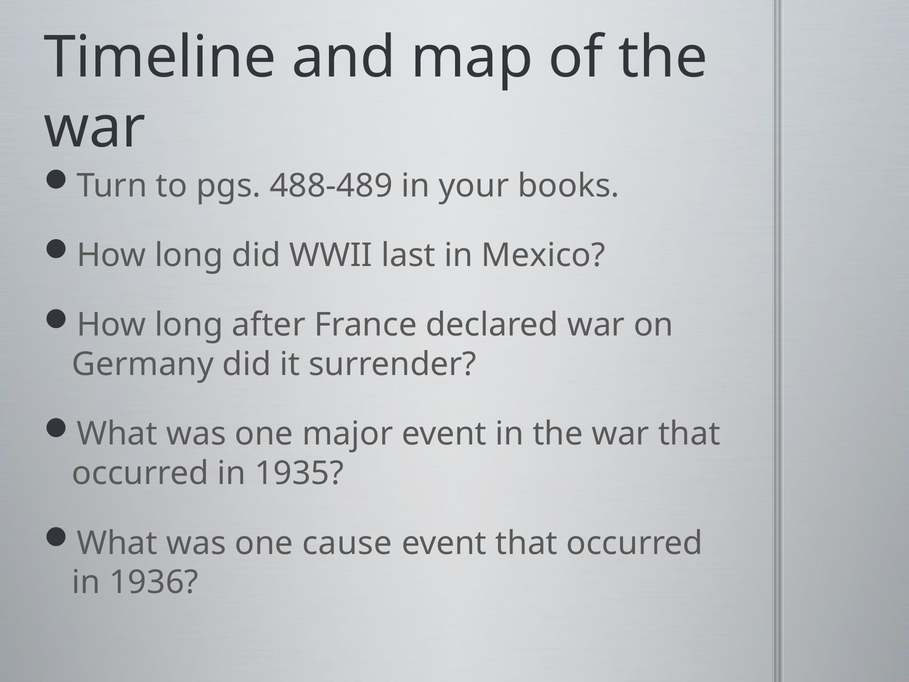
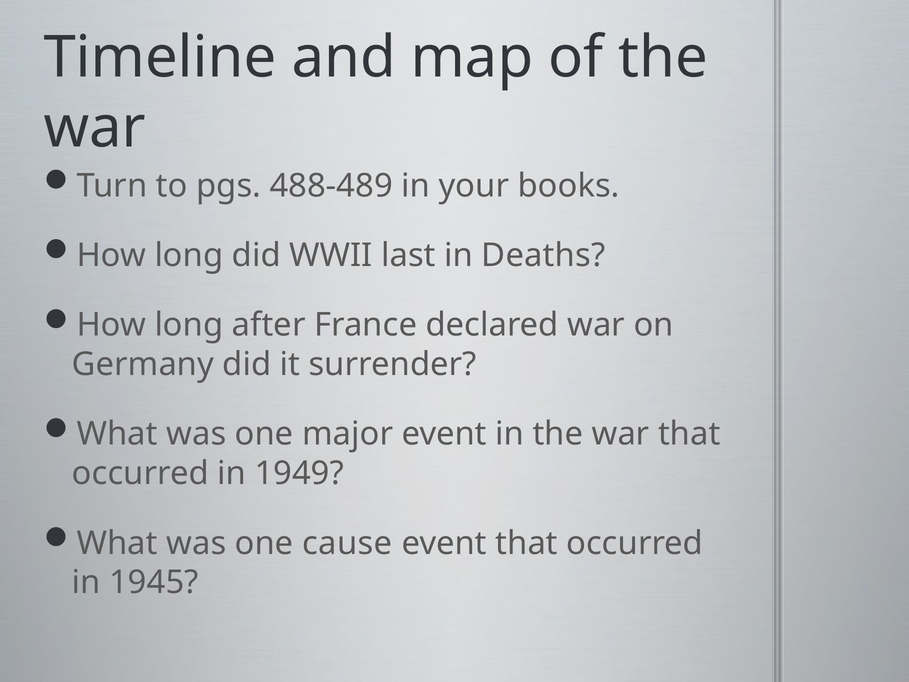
Mexico: Mexico -> Deaths
1935: 1935 -> 1949
1936: 1936 -> 1945
